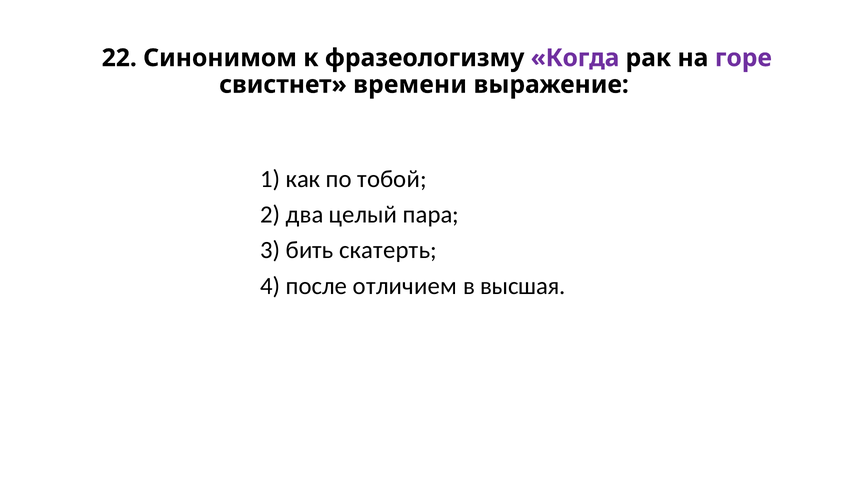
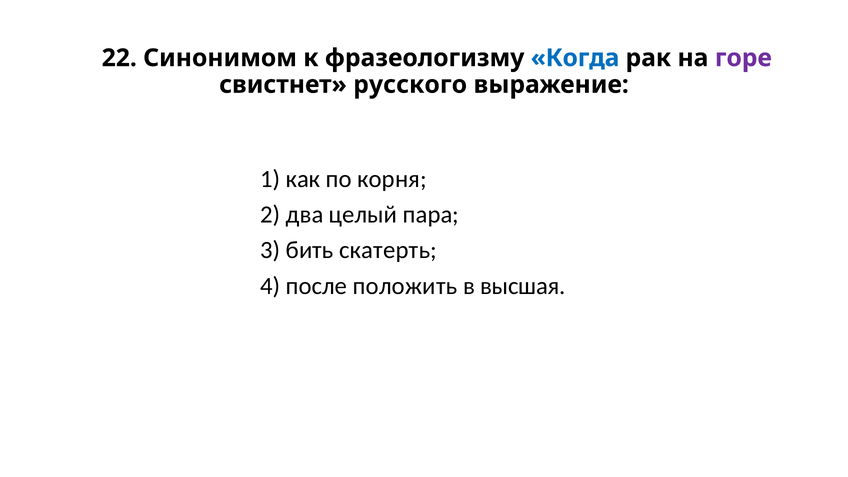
Когда colour: purple -> blue
времени: времени -> русского
тобой: тобой -> корня
отличием: отличием -> положить
